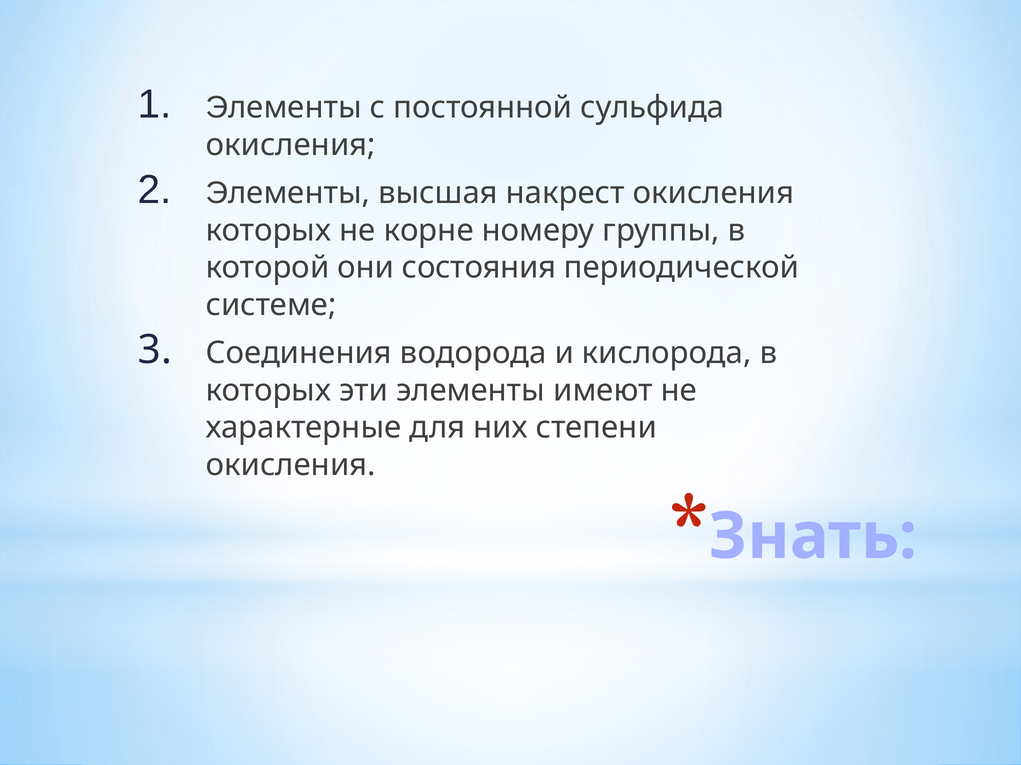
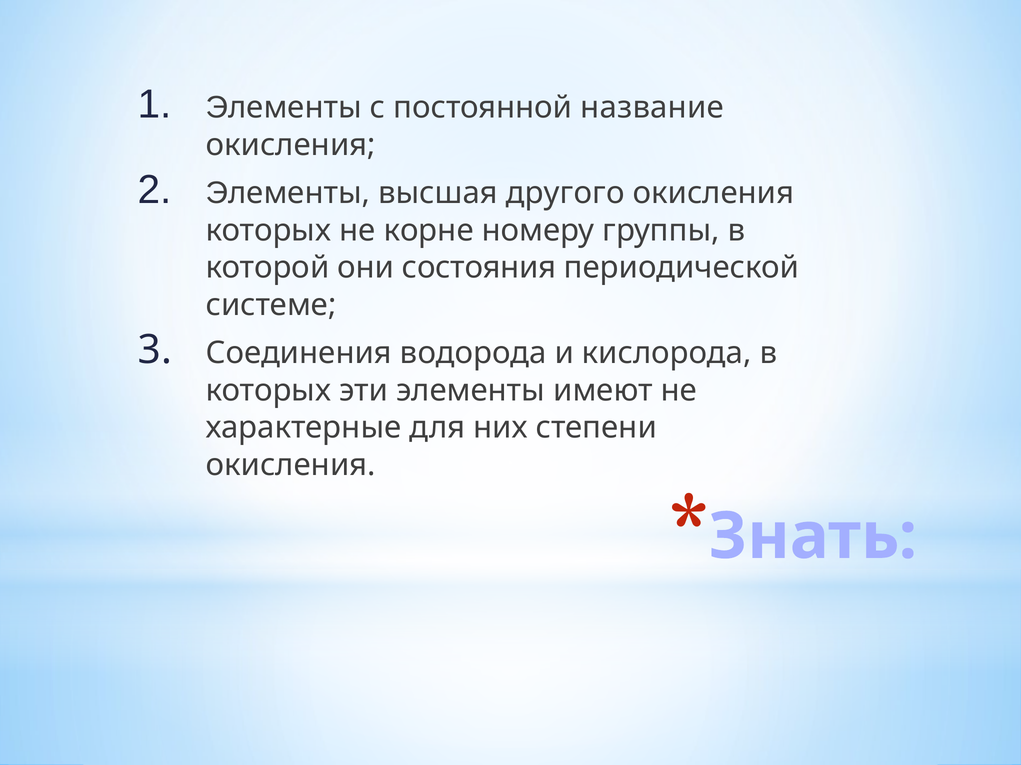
сульфида: сульфида -> название
накрест: накрест -> другого
